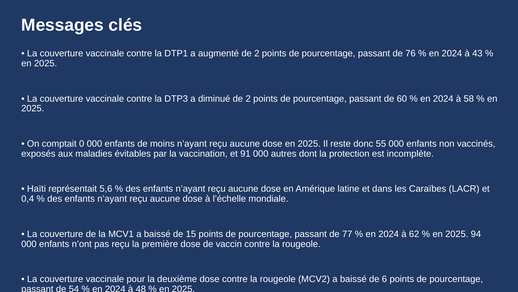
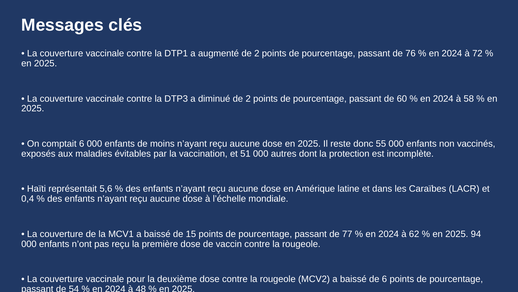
43: 43 -> 72
comptait 0: 0 -> 6
91: 91 -> 51
